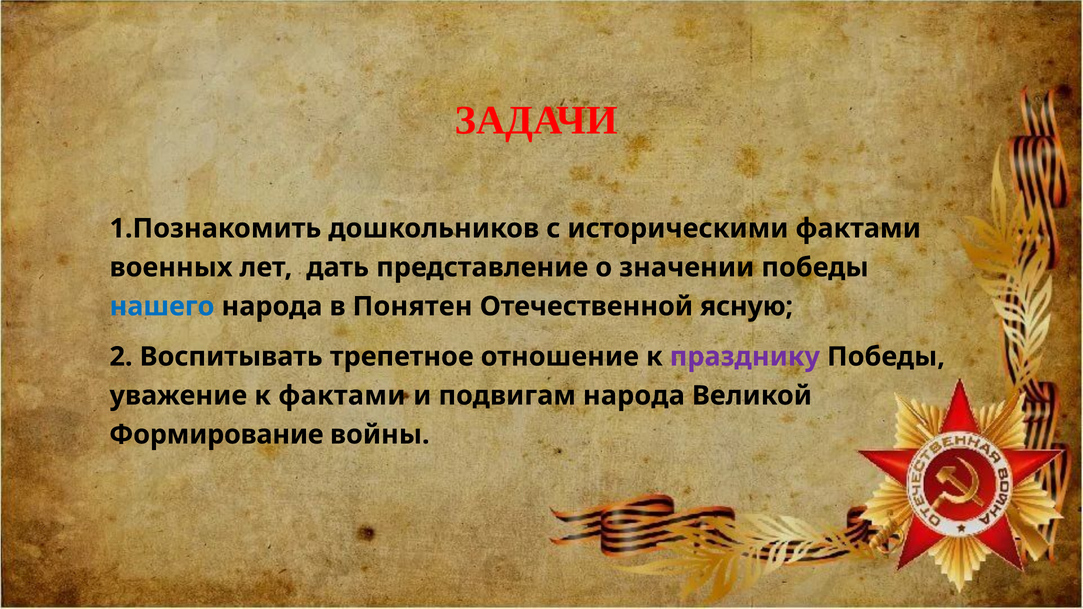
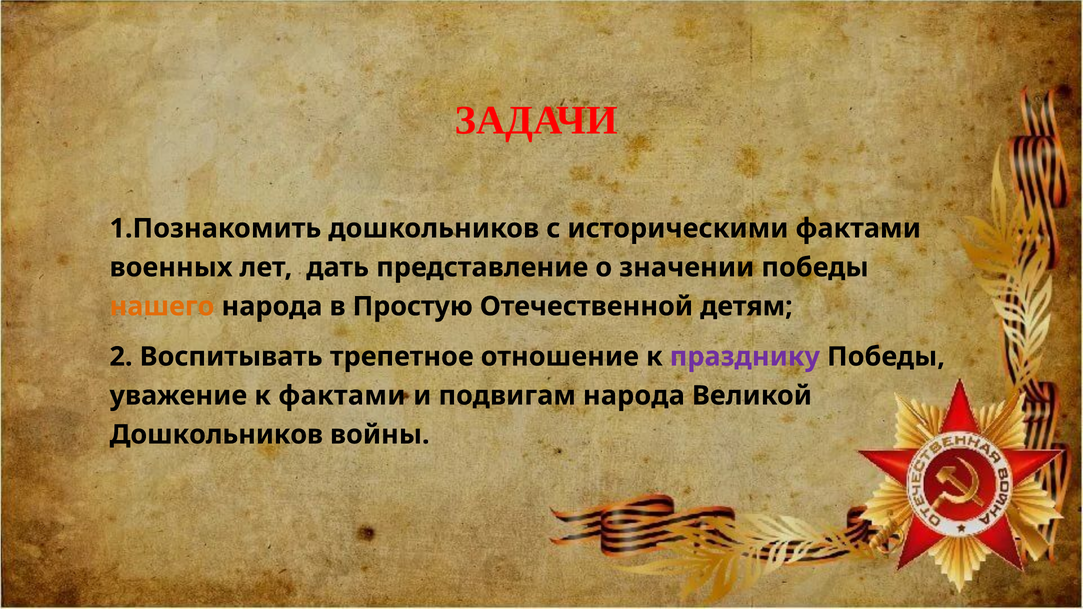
нашего colour: blue -> orange
Понятен: Понятен -> Простую
ясную: ясную -> детям
Формирование at (216, 435): Формирование -> Дошкольников
